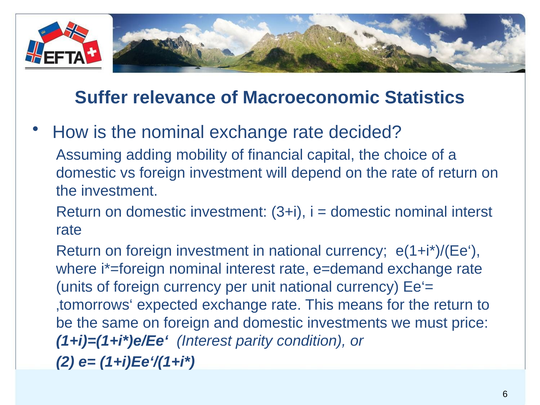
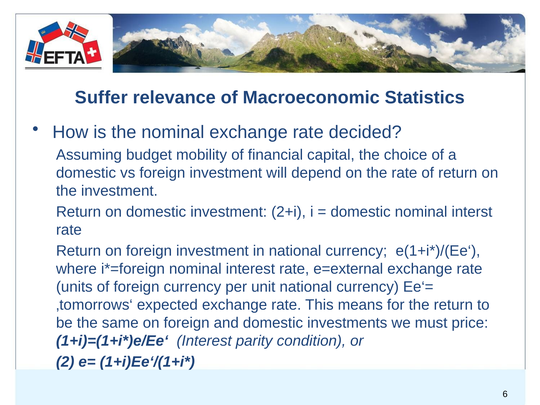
adding: adding -> budget
3+i: 3+i -> 2+i
e=demand: e=demand -> e=external
